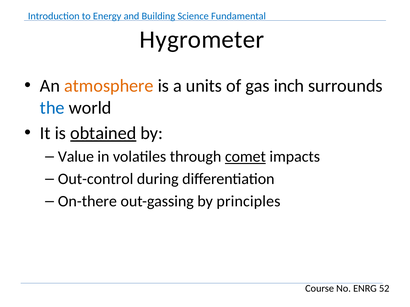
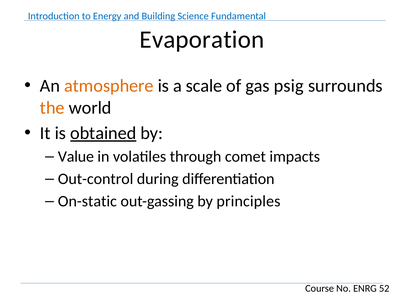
Hygrometer: Hygrometer -> Evaporation
units: units -> scale
inch: inch -> psig
the colour: blue -> orange
comet underline: present -> none
On-there: On-there -> On-static
